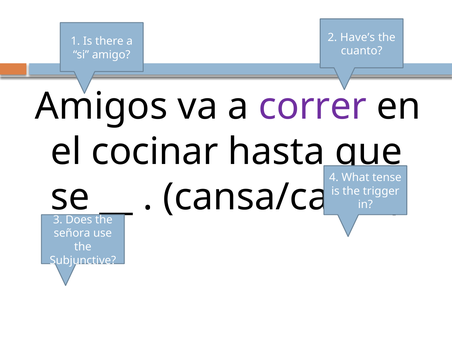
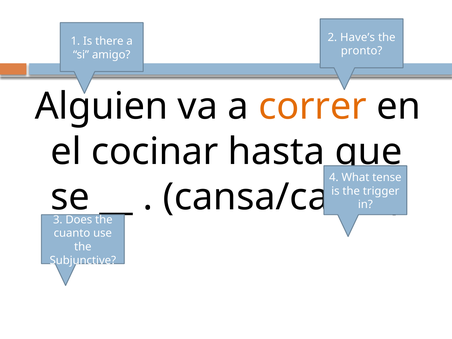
cuanto: cuanto -> pronto
Amigos: Amigos -> Alguien
correr colour: purple -> orange
señora: señora -> cuanto
